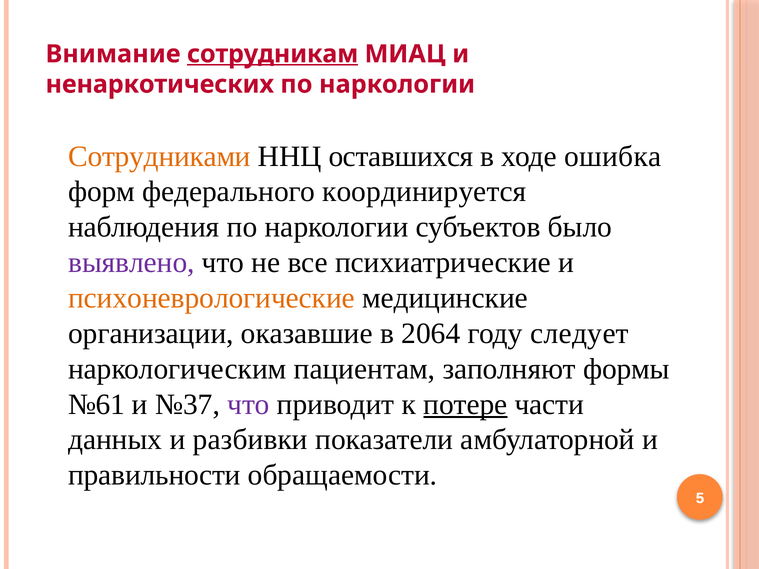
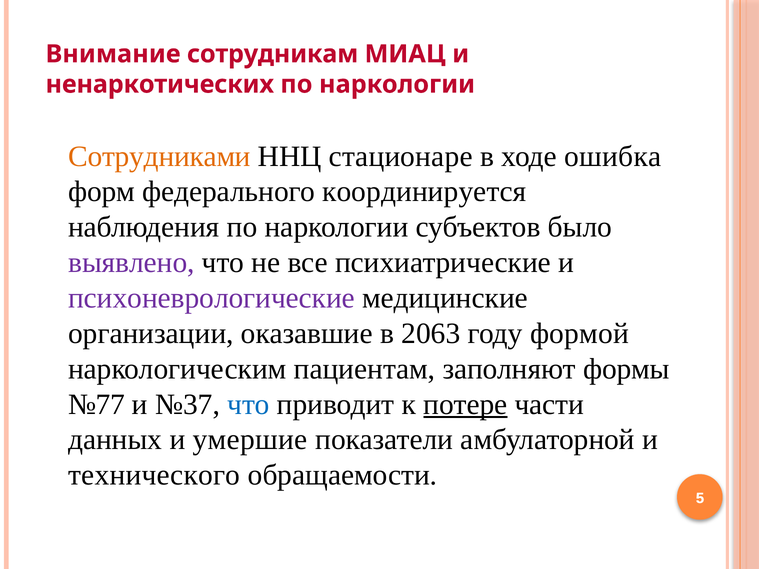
сотрудникам underline: present -> none
оставшихся: оставшихся -> стационаре
психоневрологические colour: orange -> purple
2064: 2064 -> 2063
следует: следует -> формой
№61: №61 -> №77
что at (249, 404) colour: purple -> blue
разбивки: разбивки -> умершие
правильности: правильности -> технического
